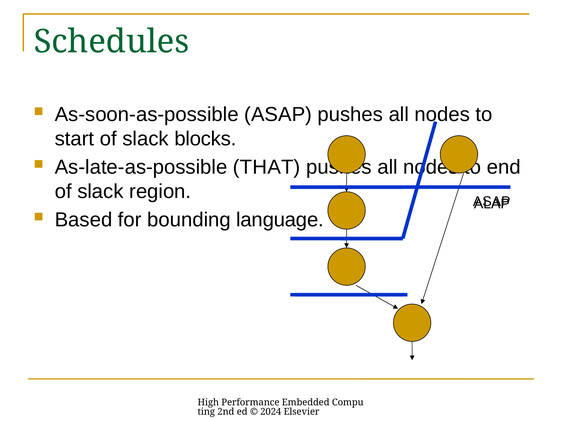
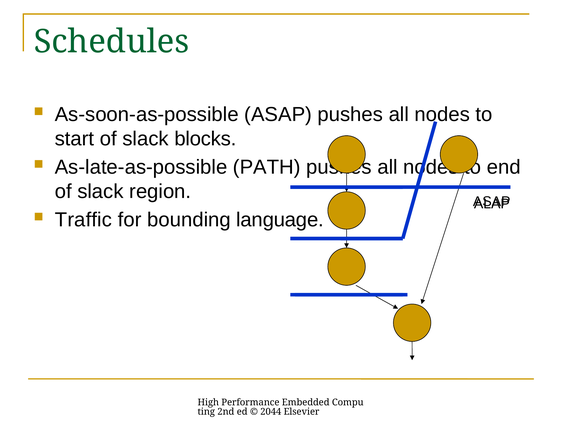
THAT: THAT -> PATH
Based: Based -> Traffic
2024: 2024 -> 2044
